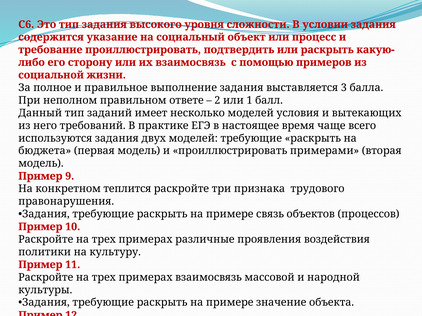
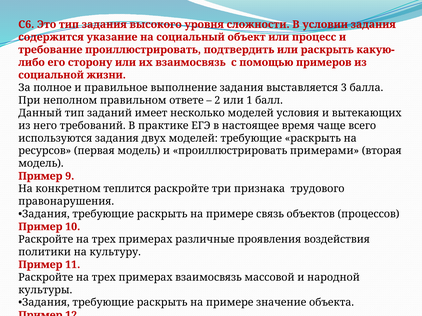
бюджета: бюджета -> ресурсов
